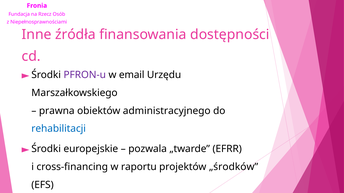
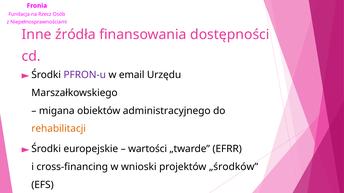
prawna: prawna -> migana
rehabilitacji colour: blue -> orange
pozwala: pozwala -> wartości
raportu: raportu -> wnioski
